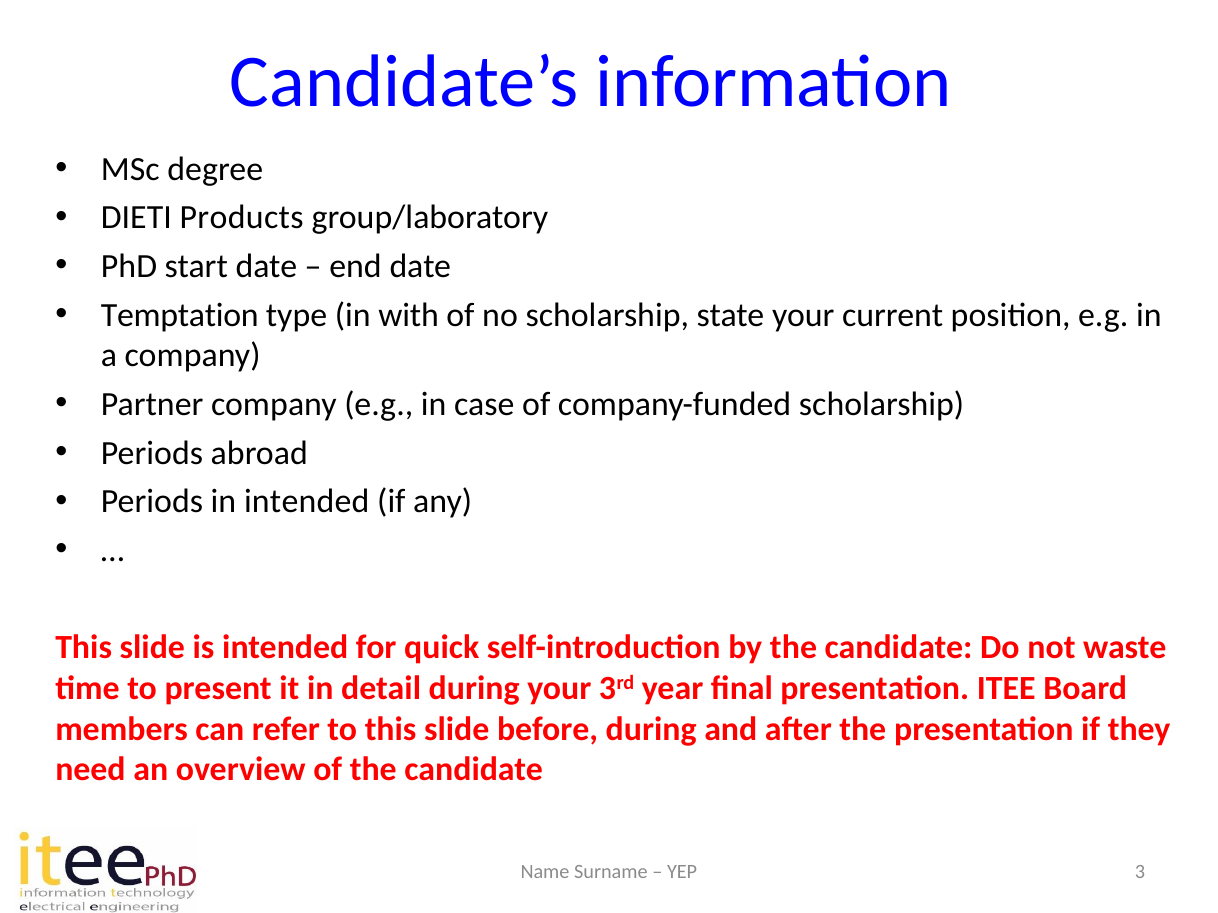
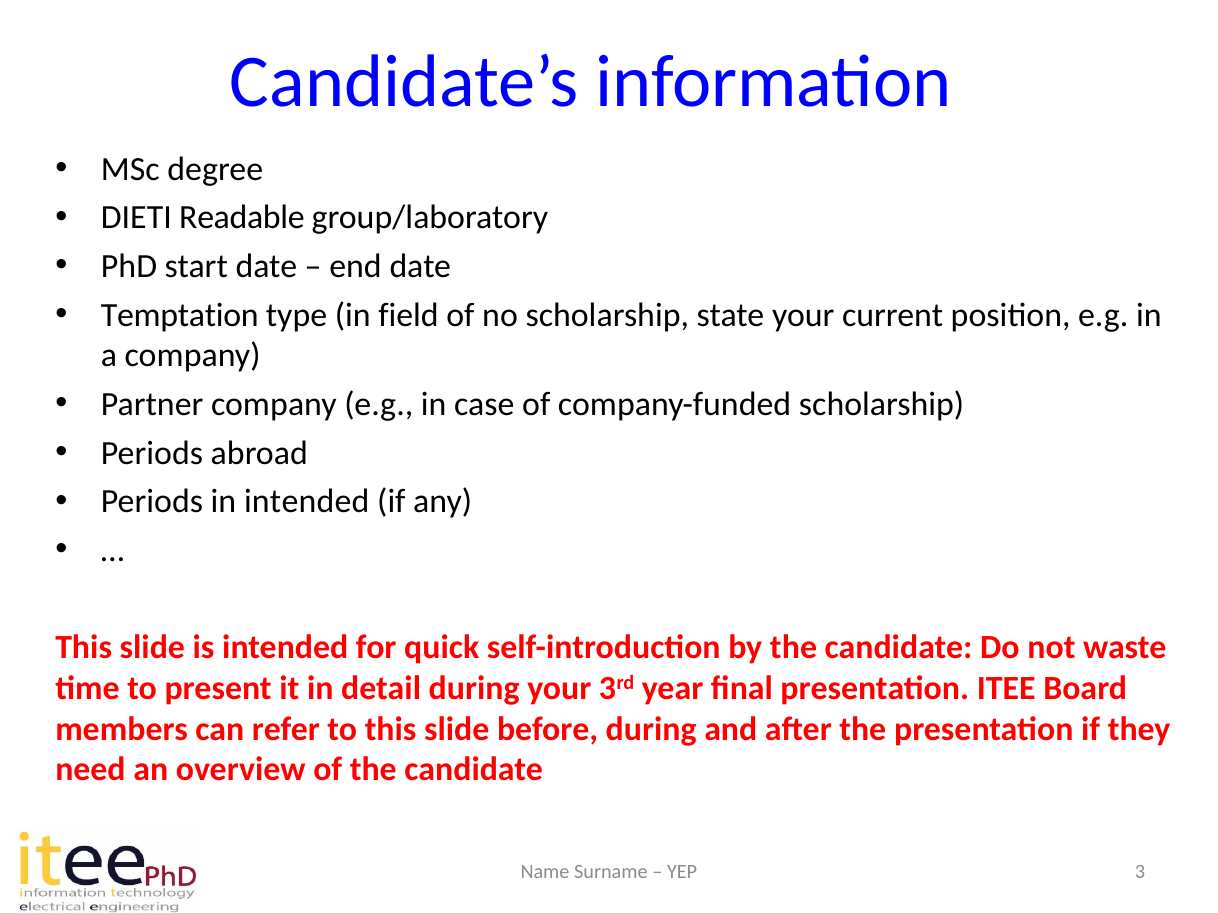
Products: Products -> Readable
with: with -> field
